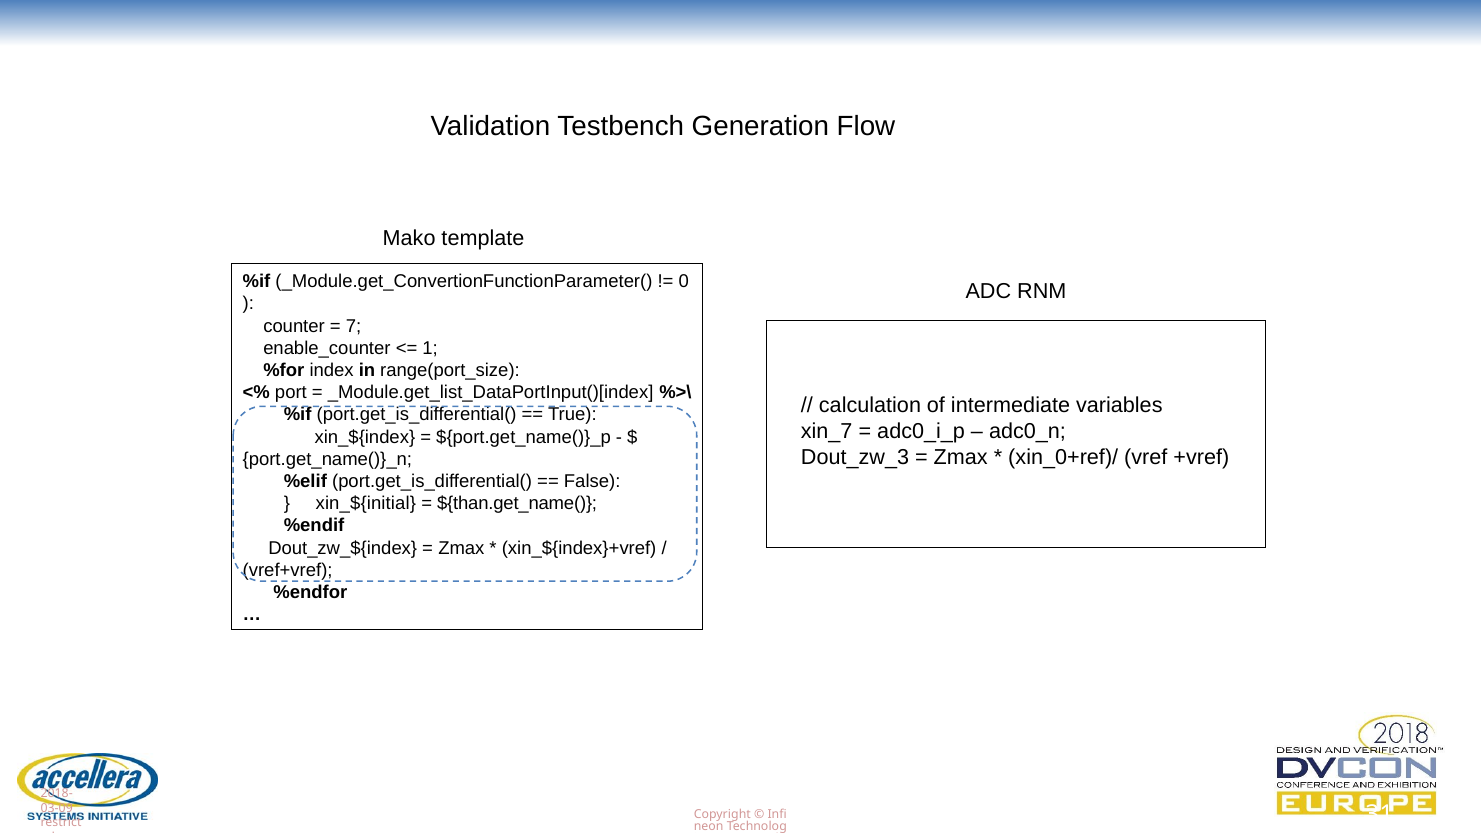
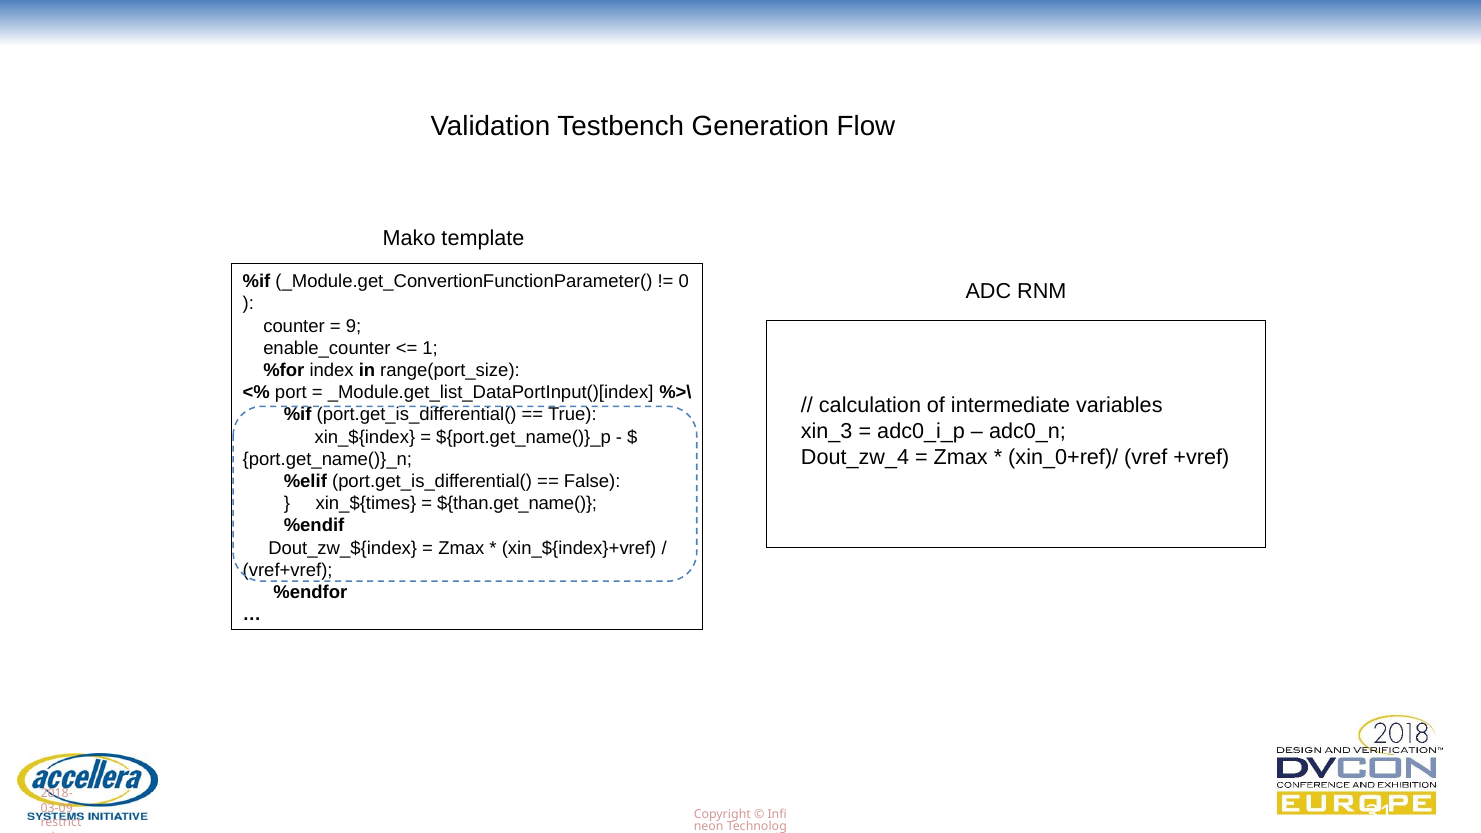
7: 7 -> 9
xin_7: xin_7 -> xin_3
Dout_zw_3: Dout_zw_3 -> Dout_zw_4
xin_${initial: xin_${initial -> xin_${times
